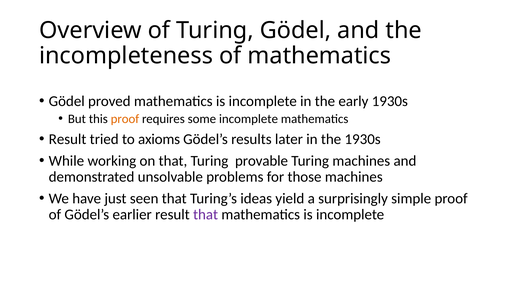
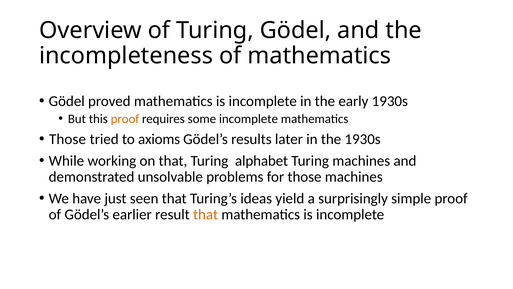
Result at (68, 139): Result -> Those
provable: provable -> alphabet
that at (206, 214) colour: purple -> orange
